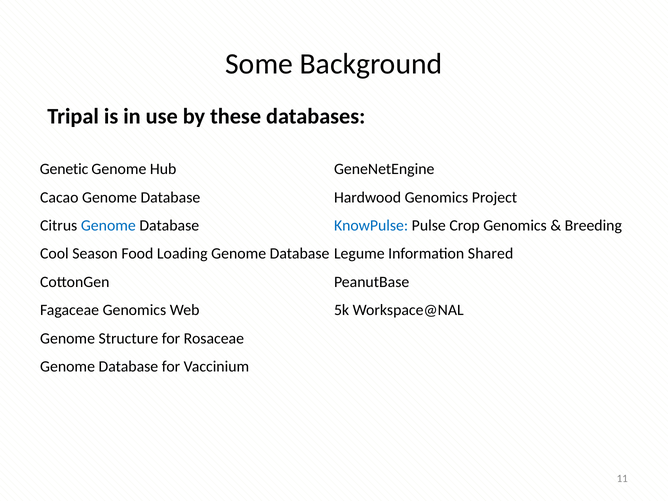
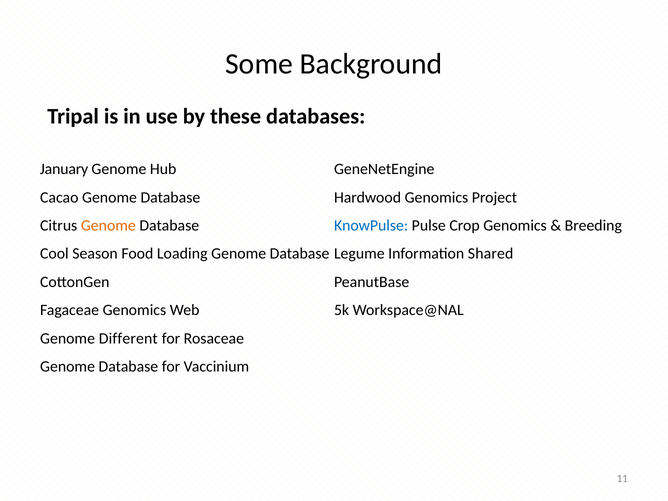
Genetic: Genetic -> January
Genome at (108, 226) colour: blue -> orange
Structure: Structure -> Different
